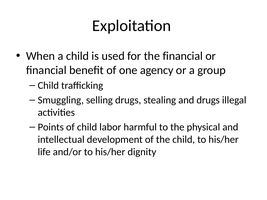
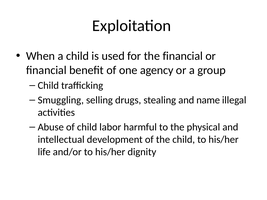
and drugs: drugs -> name
Points: Points -> Abuse
